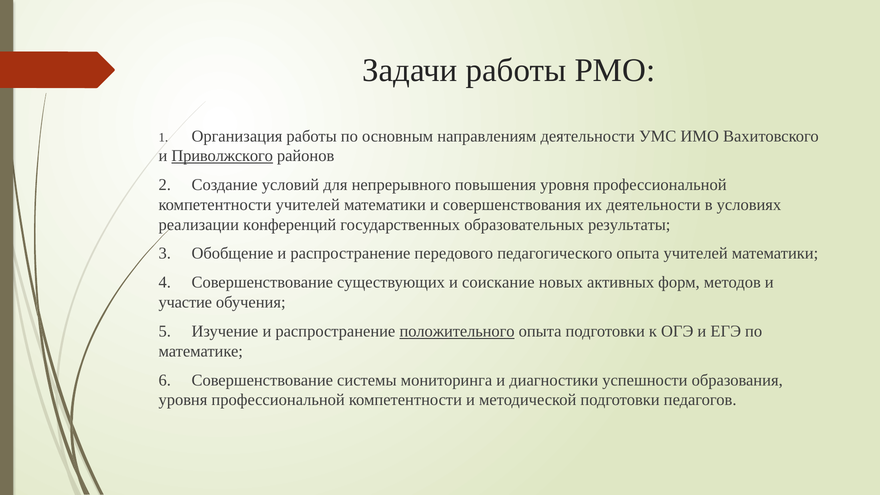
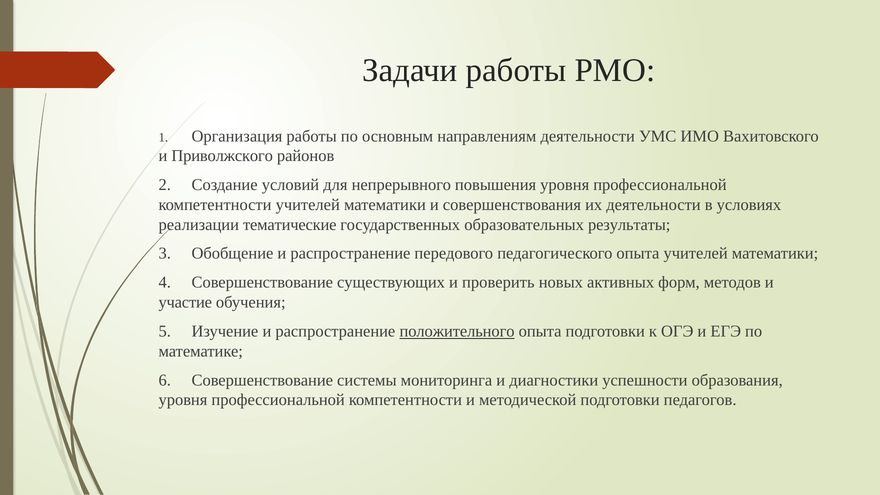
Приволжского underline: present -> none
конференций: конференций -> тематические
соискание: соискание -> проверить
